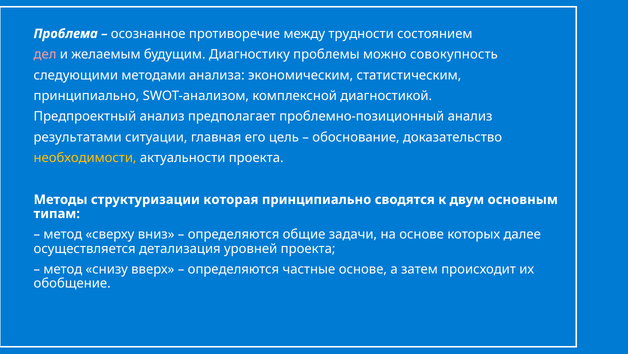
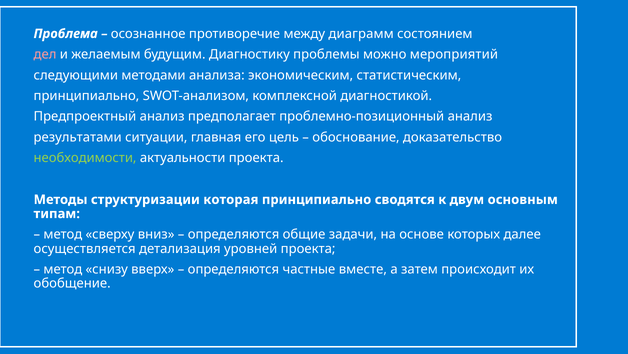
трудности: трудности -> диаграмм
совокупность: совокупность -> мероприятий
необходимости colour: yellow -> light green
частные основе: основе -> вместе
